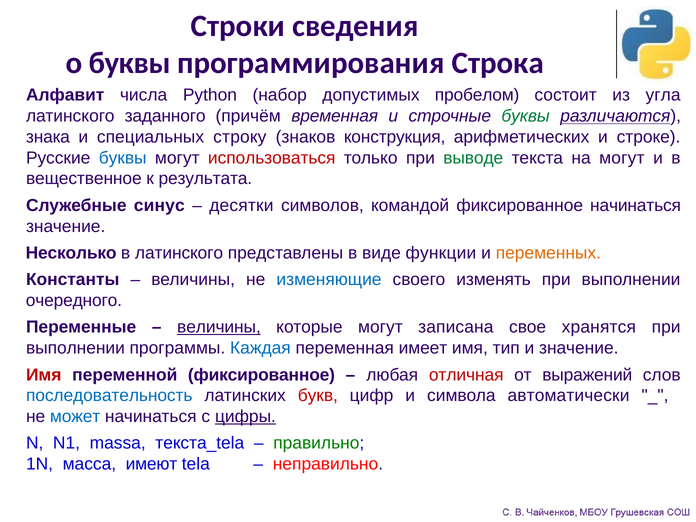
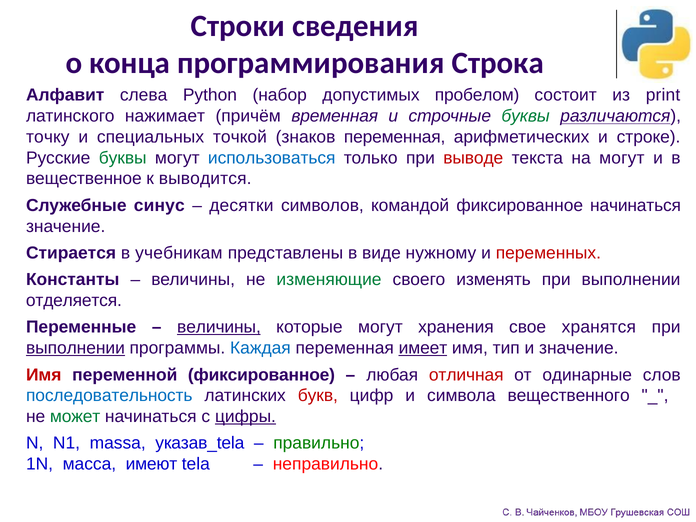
о буквы: буквы -> конца
числа: числа -> слева
угла: угла -> print
заданного: заданного -> нажимает
знака: знака -> точку
строку: строку -> точкой
знаков конструкция: конструкция -> переменная
буквы at (123, 158) colour: blue -> green
использоваться colour: red -> blue
выводе colour: green -> red
результата: результата -> выводится
Несколько: Несколько -> Стирается
в латинского: латинского -> учебникам
функции: функции -> нужному
переменных colour: orange -> red
изменяющие colour: blue -> green
очередного: очередного -> отделяется
записана: записана -> хранения
выполнении at (75, 348) underline: none -> present
имеет underline: none -> present
выражений: выражений -> одинарные
автоматически: автоматически -> вещественного
может colour: blue -> green
текста_tela: текста_tela -> указав_tela
